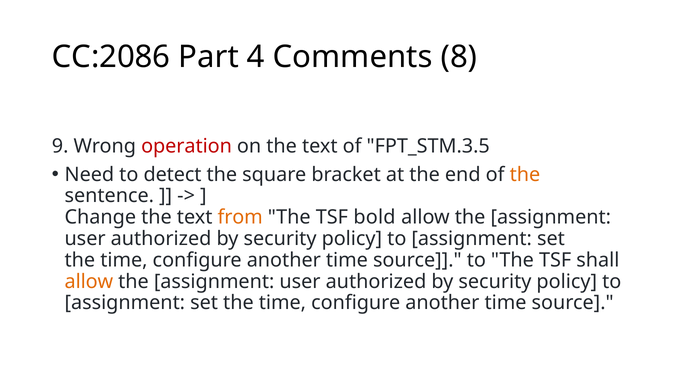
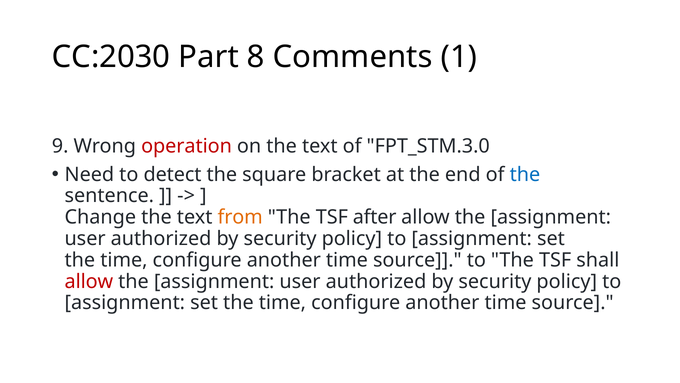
CC:2086: CC:2086 -> CC:2030
4: 4 -> 8
8: 8 -> 1
FPT_STM.3.5: FPT_STM.3.5 -> FPT_STM.3.0
the at (525, 174) colour: orange -> blue
bold: bold -> after
allow at (89, 281) colour: orange -> red
